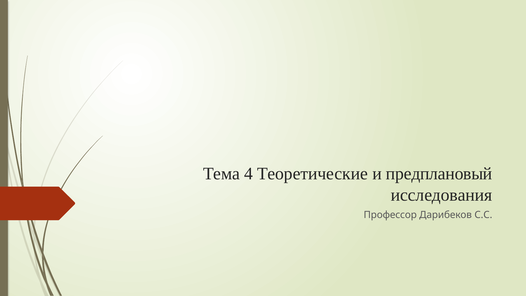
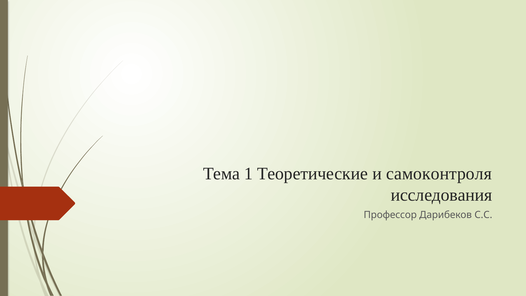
4: 4 -> 1
предплановый: предплановый -> самоконтроля
